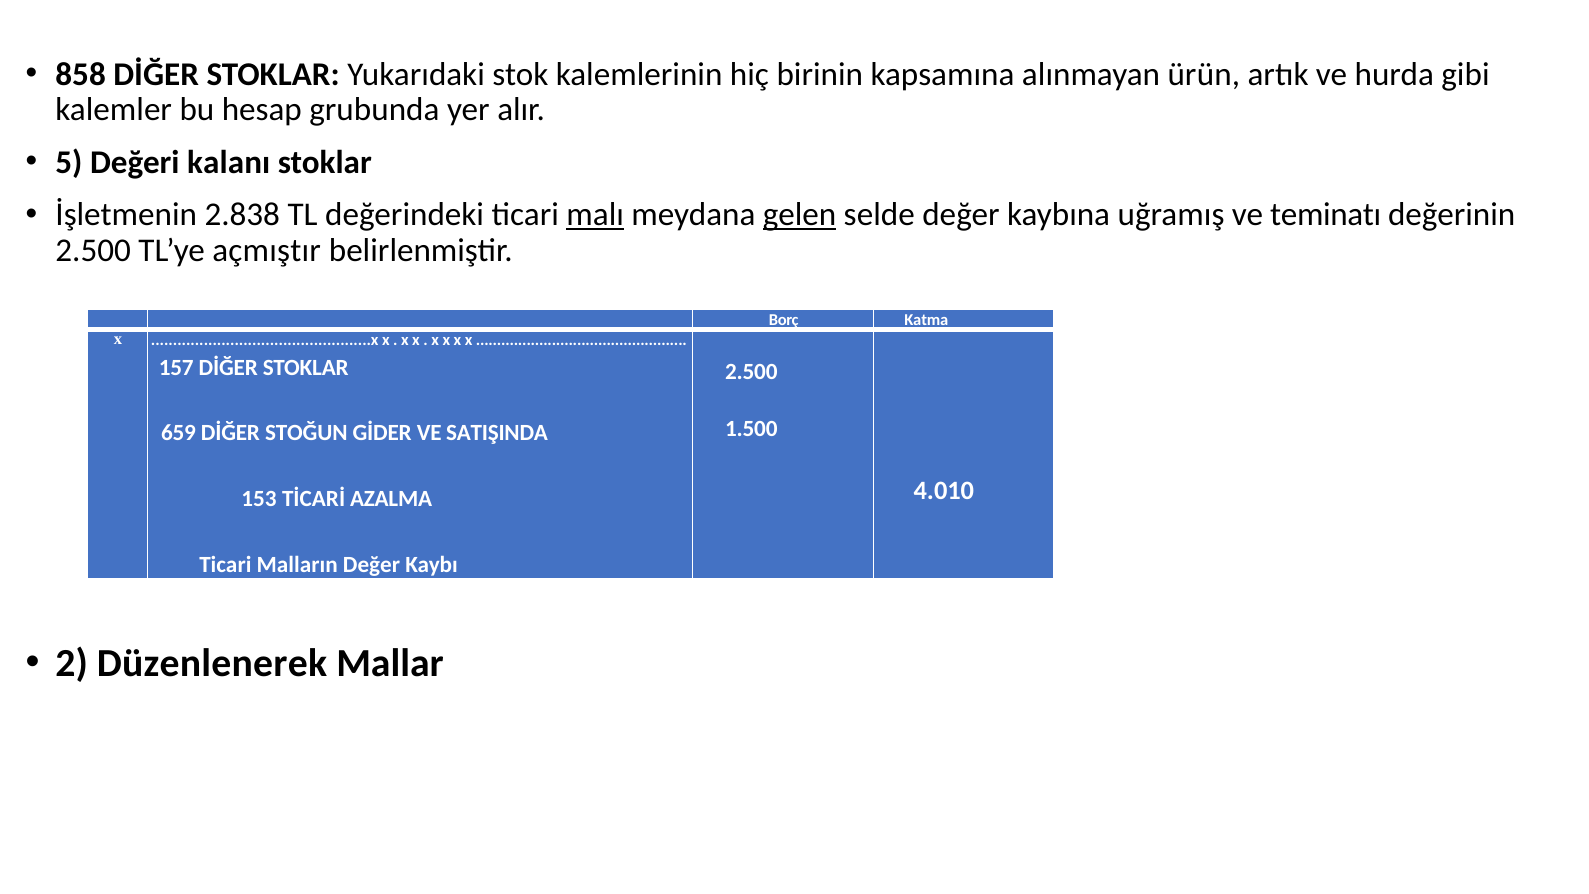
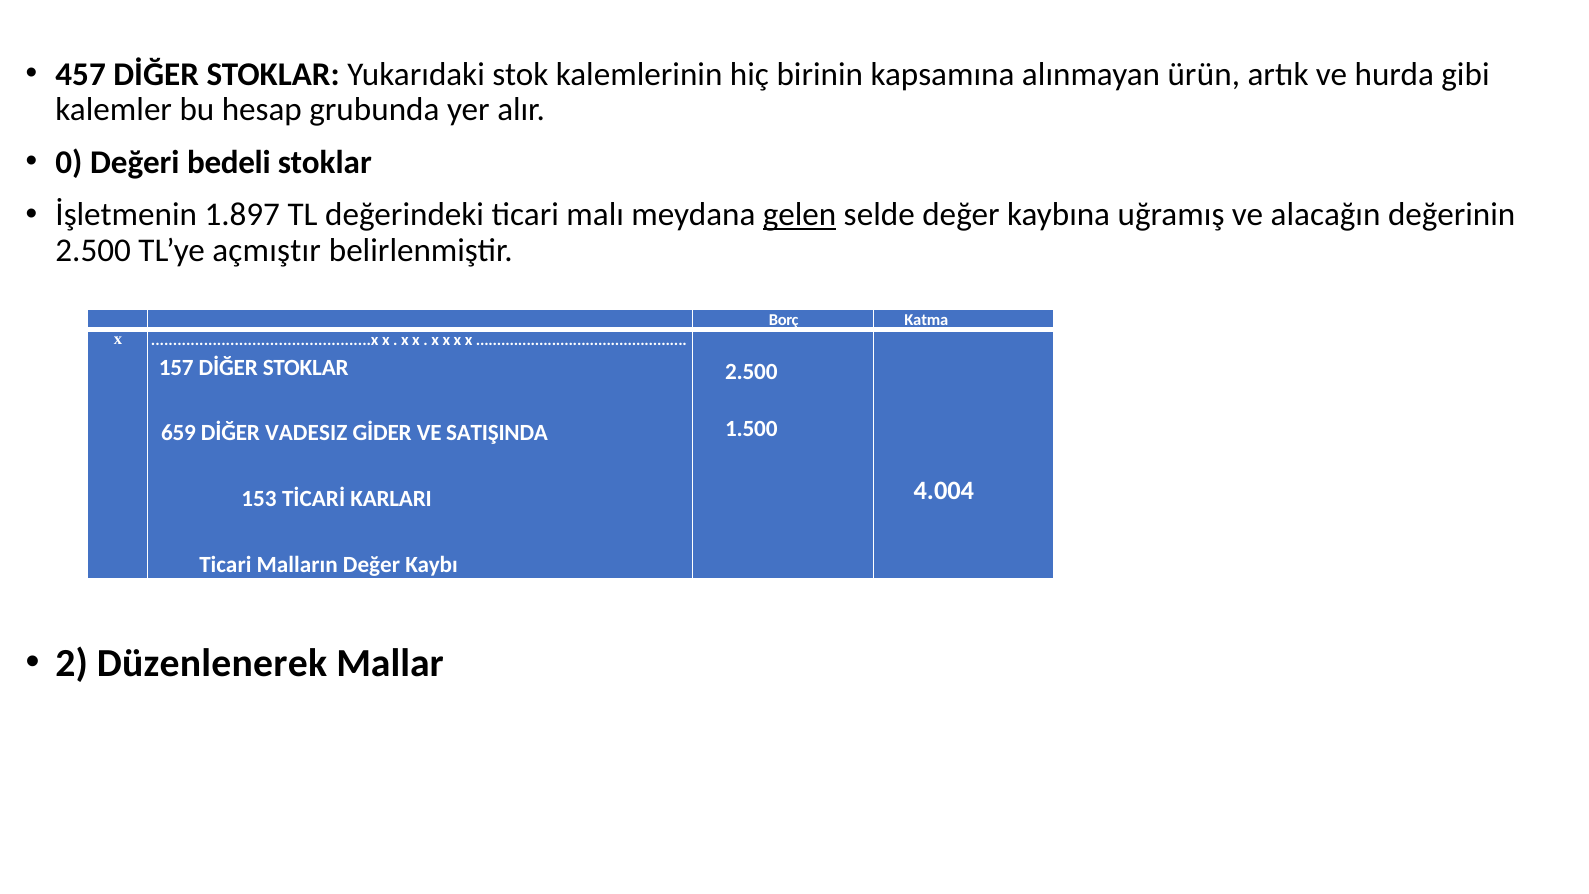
858: 858 -> 457
5: 5 -> 0
kalanı: kalanı -> bedeli
2.838: 2.838 -> 1.897
malı underline: present -> none
teminatı: teminatı -> alacağın
STOĞUN: STOĞUN -> VADESIZ
4.010: 4.010 -> 4.004
AZALMA: AZALMA -> KARLARI
